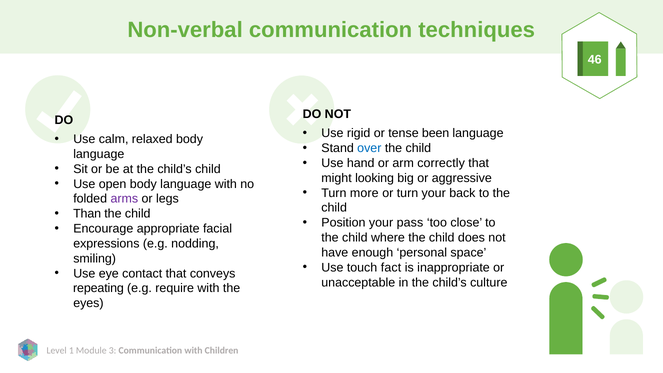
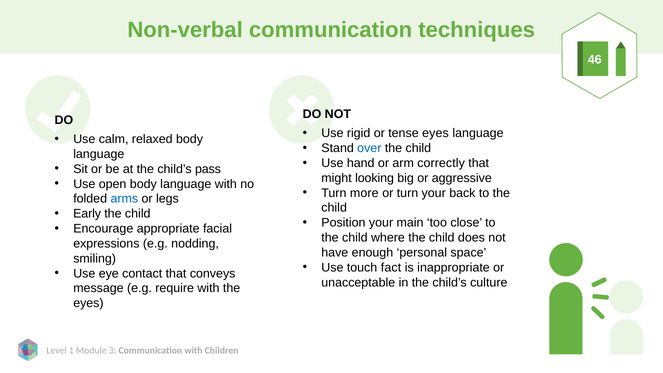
tense been: been -> eyes
child’s child: child -> pass
arms colour: purple -> blue
Than: Than -> Early
pass: pass -> main
repeating: repeating -> message
